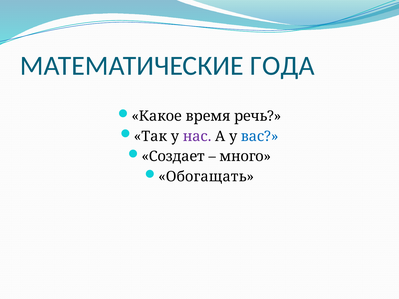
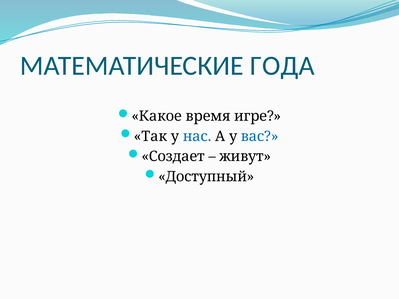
речь: речь -> игре
нас colour: purple -> blue
много: много -> живут
Обогащать: Обогащать -> Доступный
